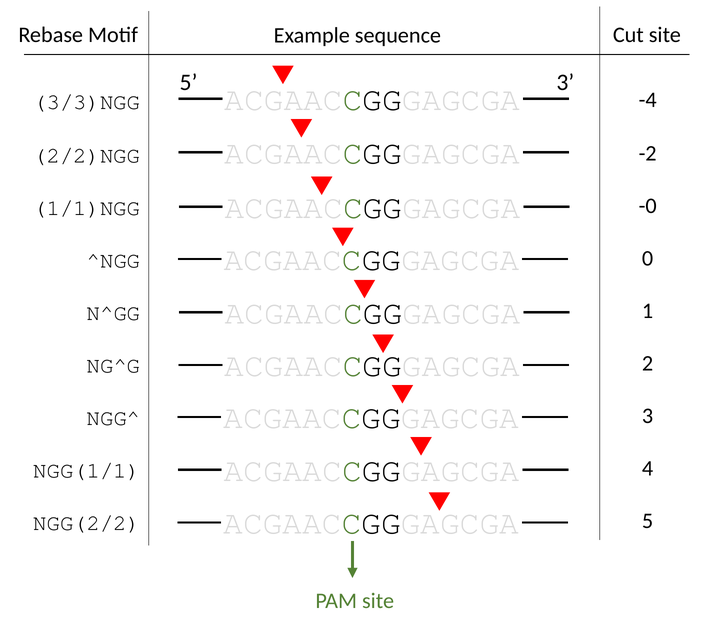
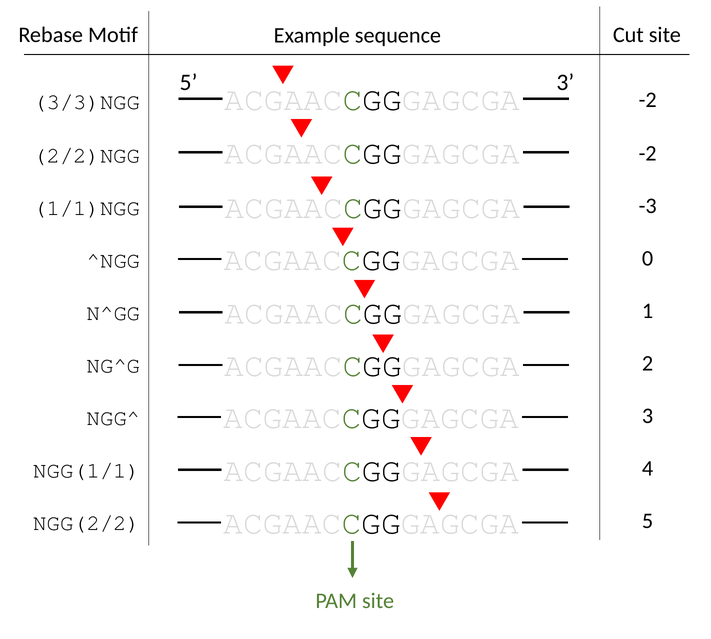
3/3)NGG -4: -4 -> -2
-0: -0 -> -3
